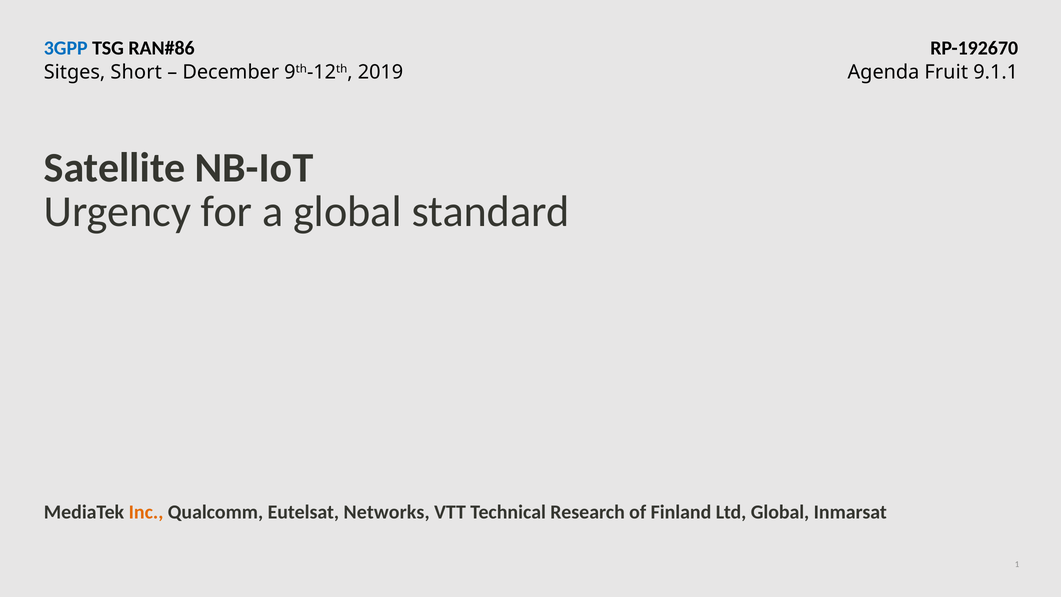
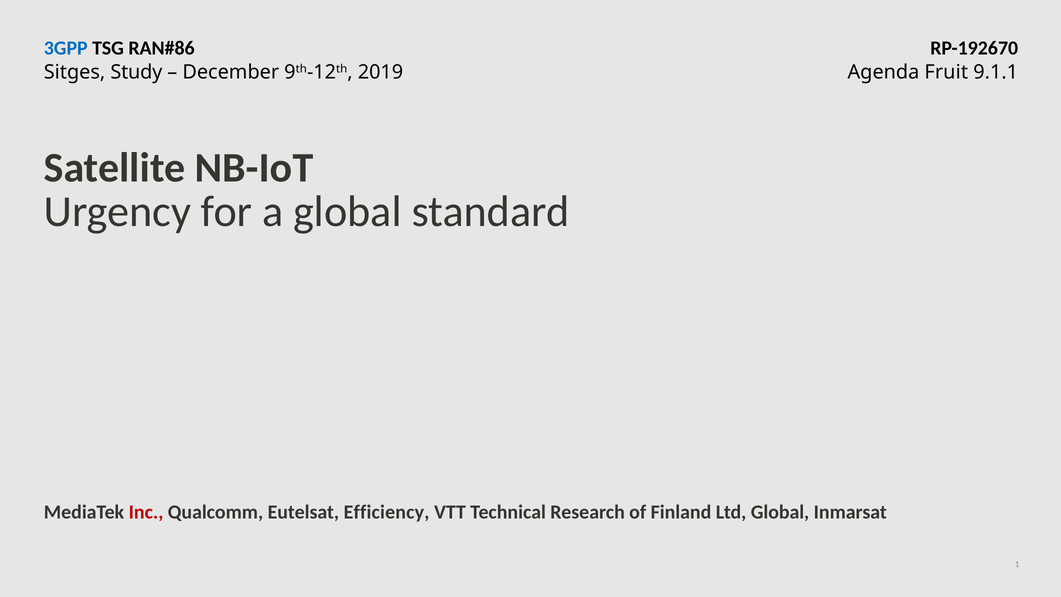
Short: Short -> Study
Inc colour: orange -> red
Networks: Networks -> Efficiency
